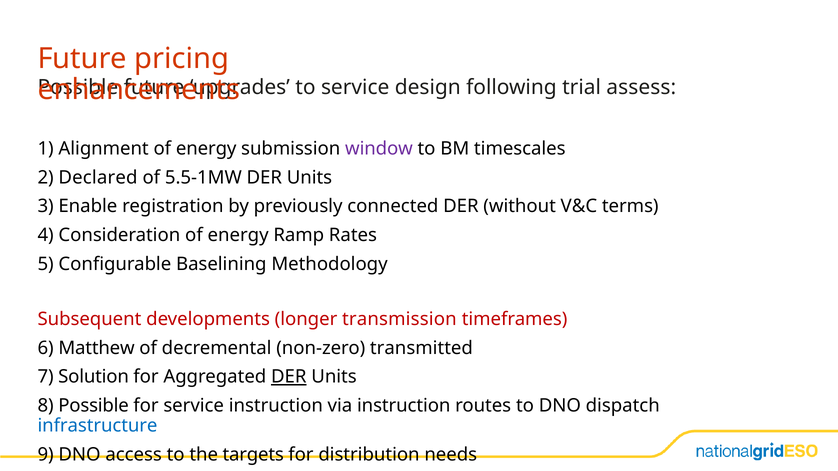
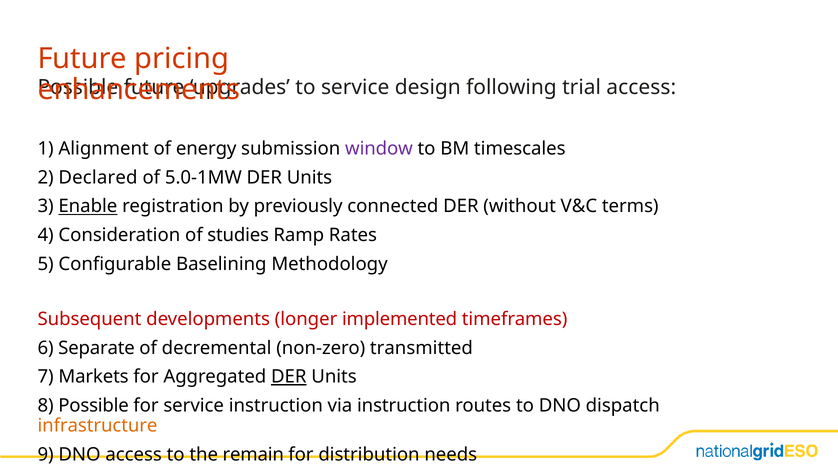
trial assess: assess -> access
5.5-1MW: 5.5-1MW -> 5.0-1MW
Enable underline: none -> present
Consideration of energy: energy -> studies
transmission: transmission -> implemented
Matthew: Matthew -> Separate
Solution: Solution -> Markets
infrastructure colour: blue -> orange
targets: targets -> remain
